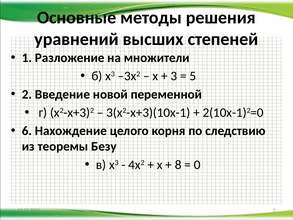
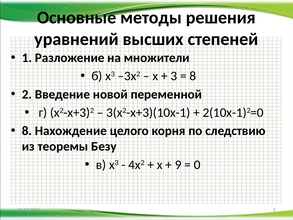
5 at (193, 76): 5 -> 8
6 at (27, 131): 6 -> 8
8: 8 -> 9
